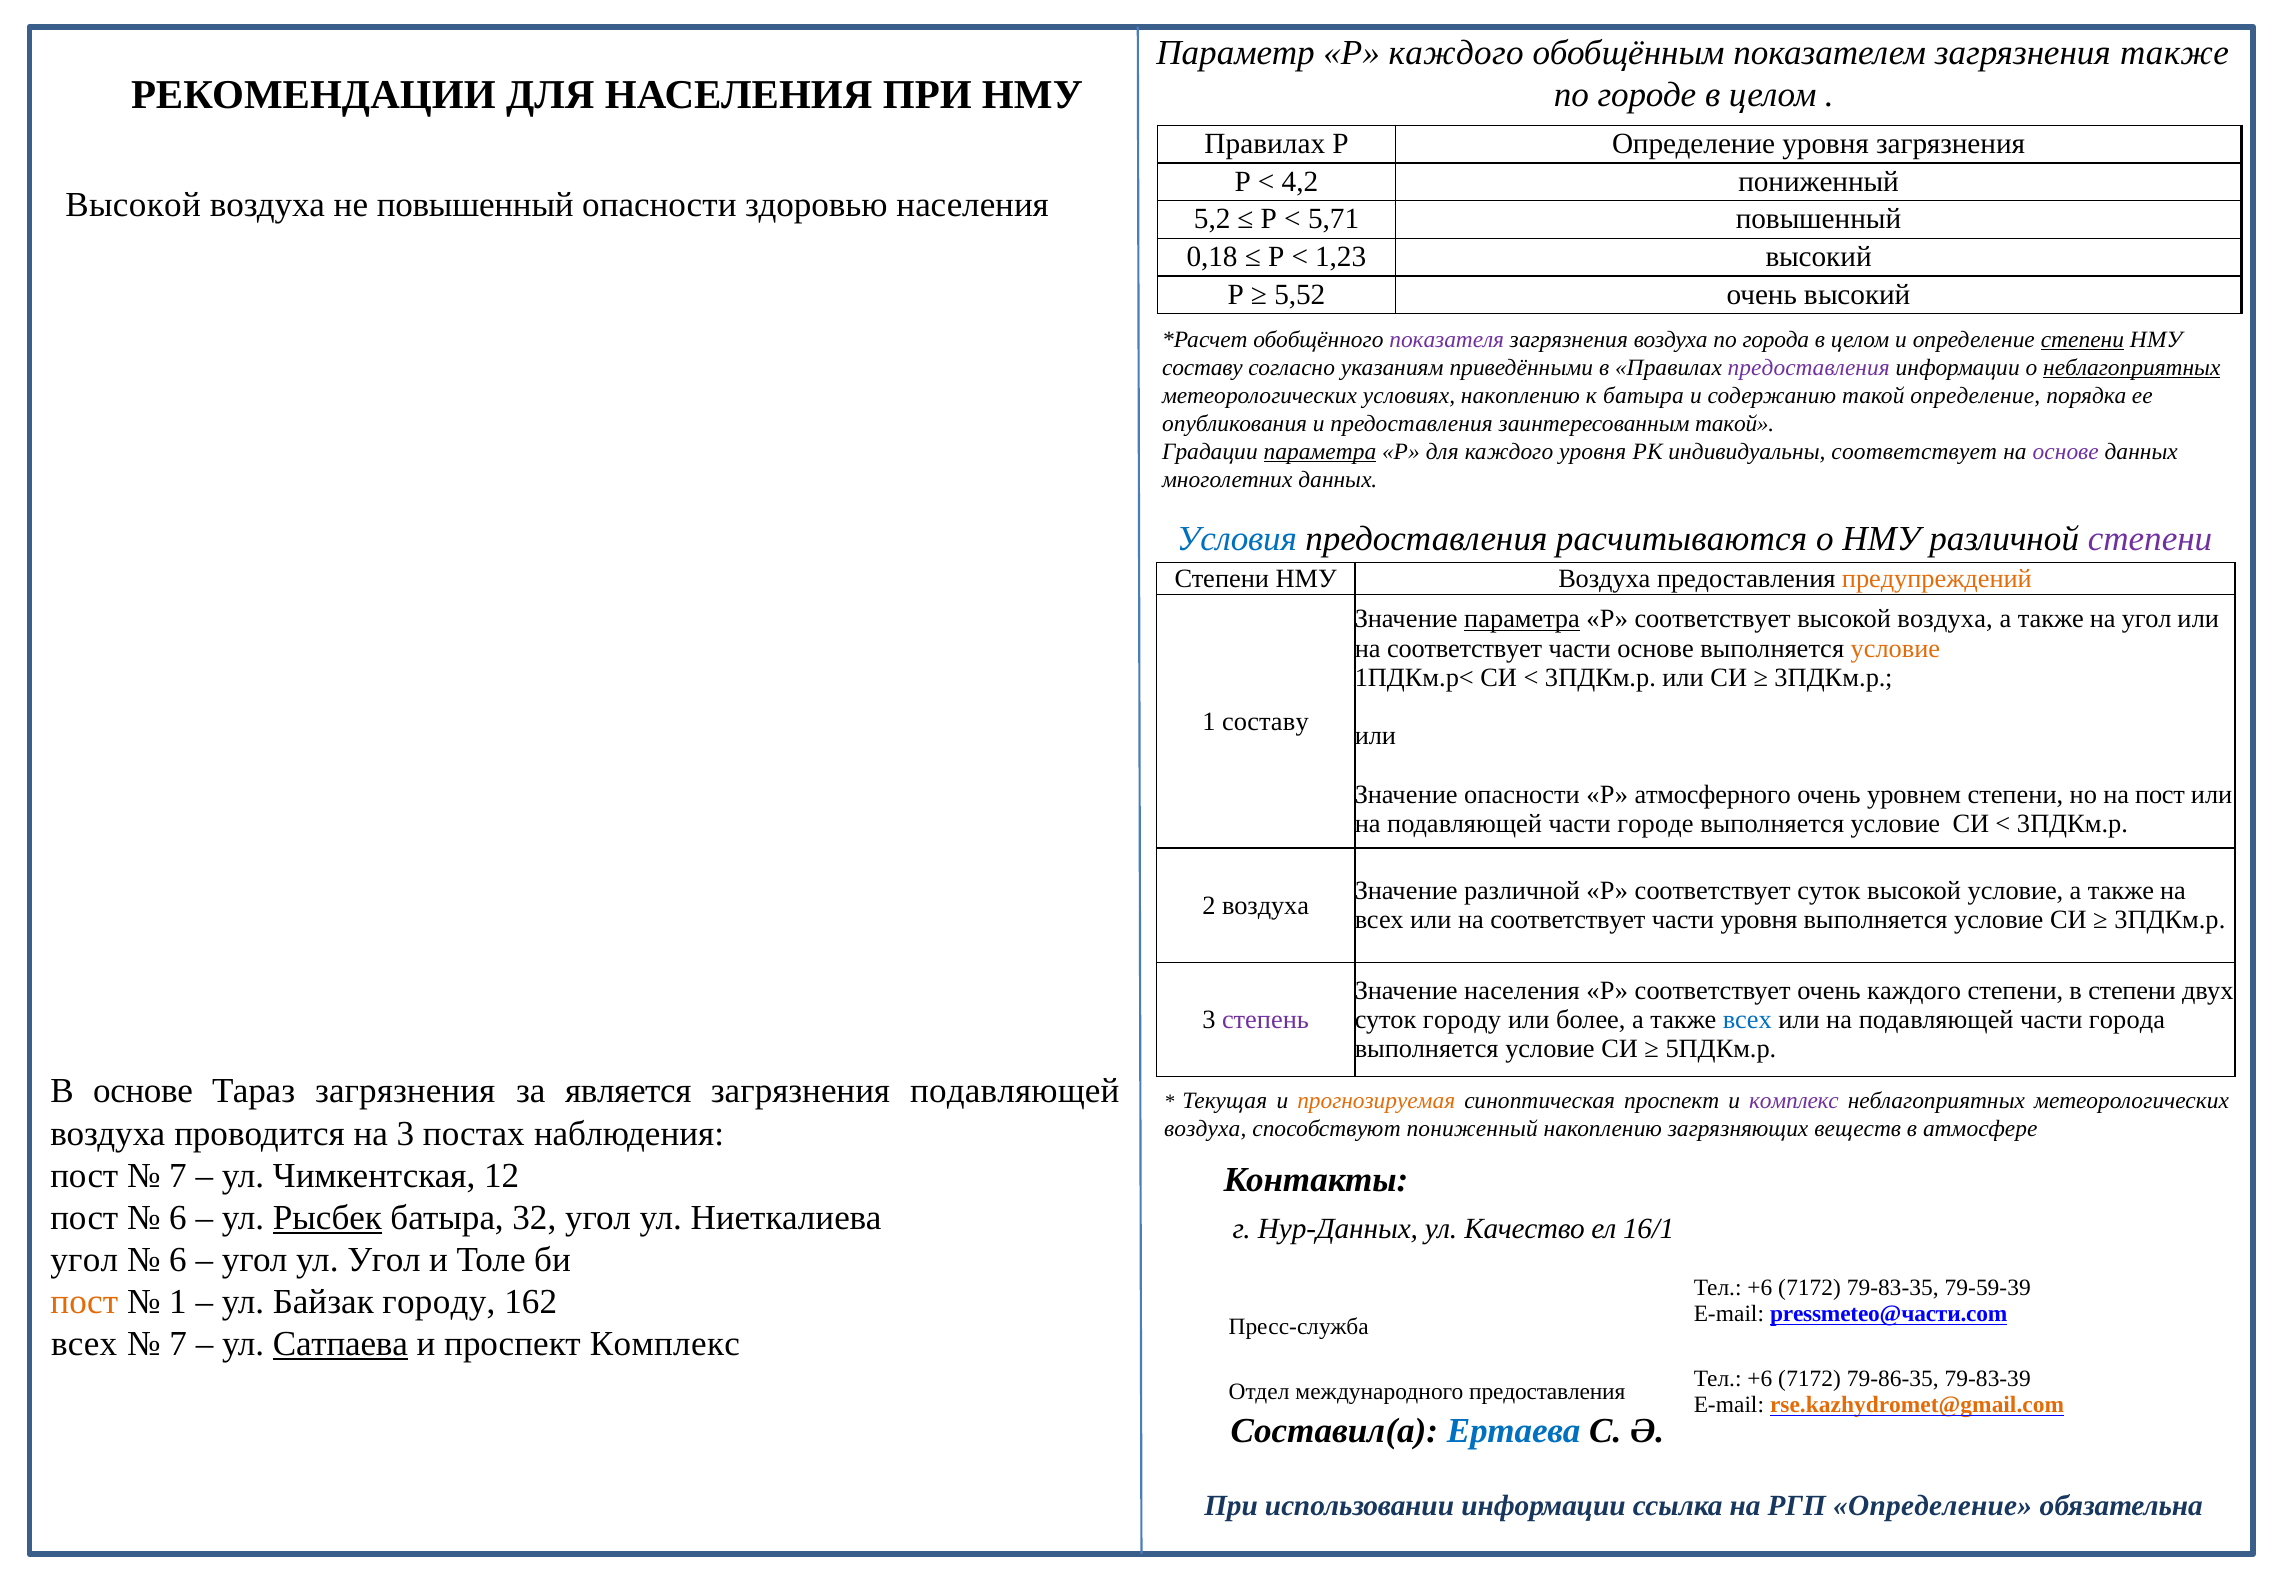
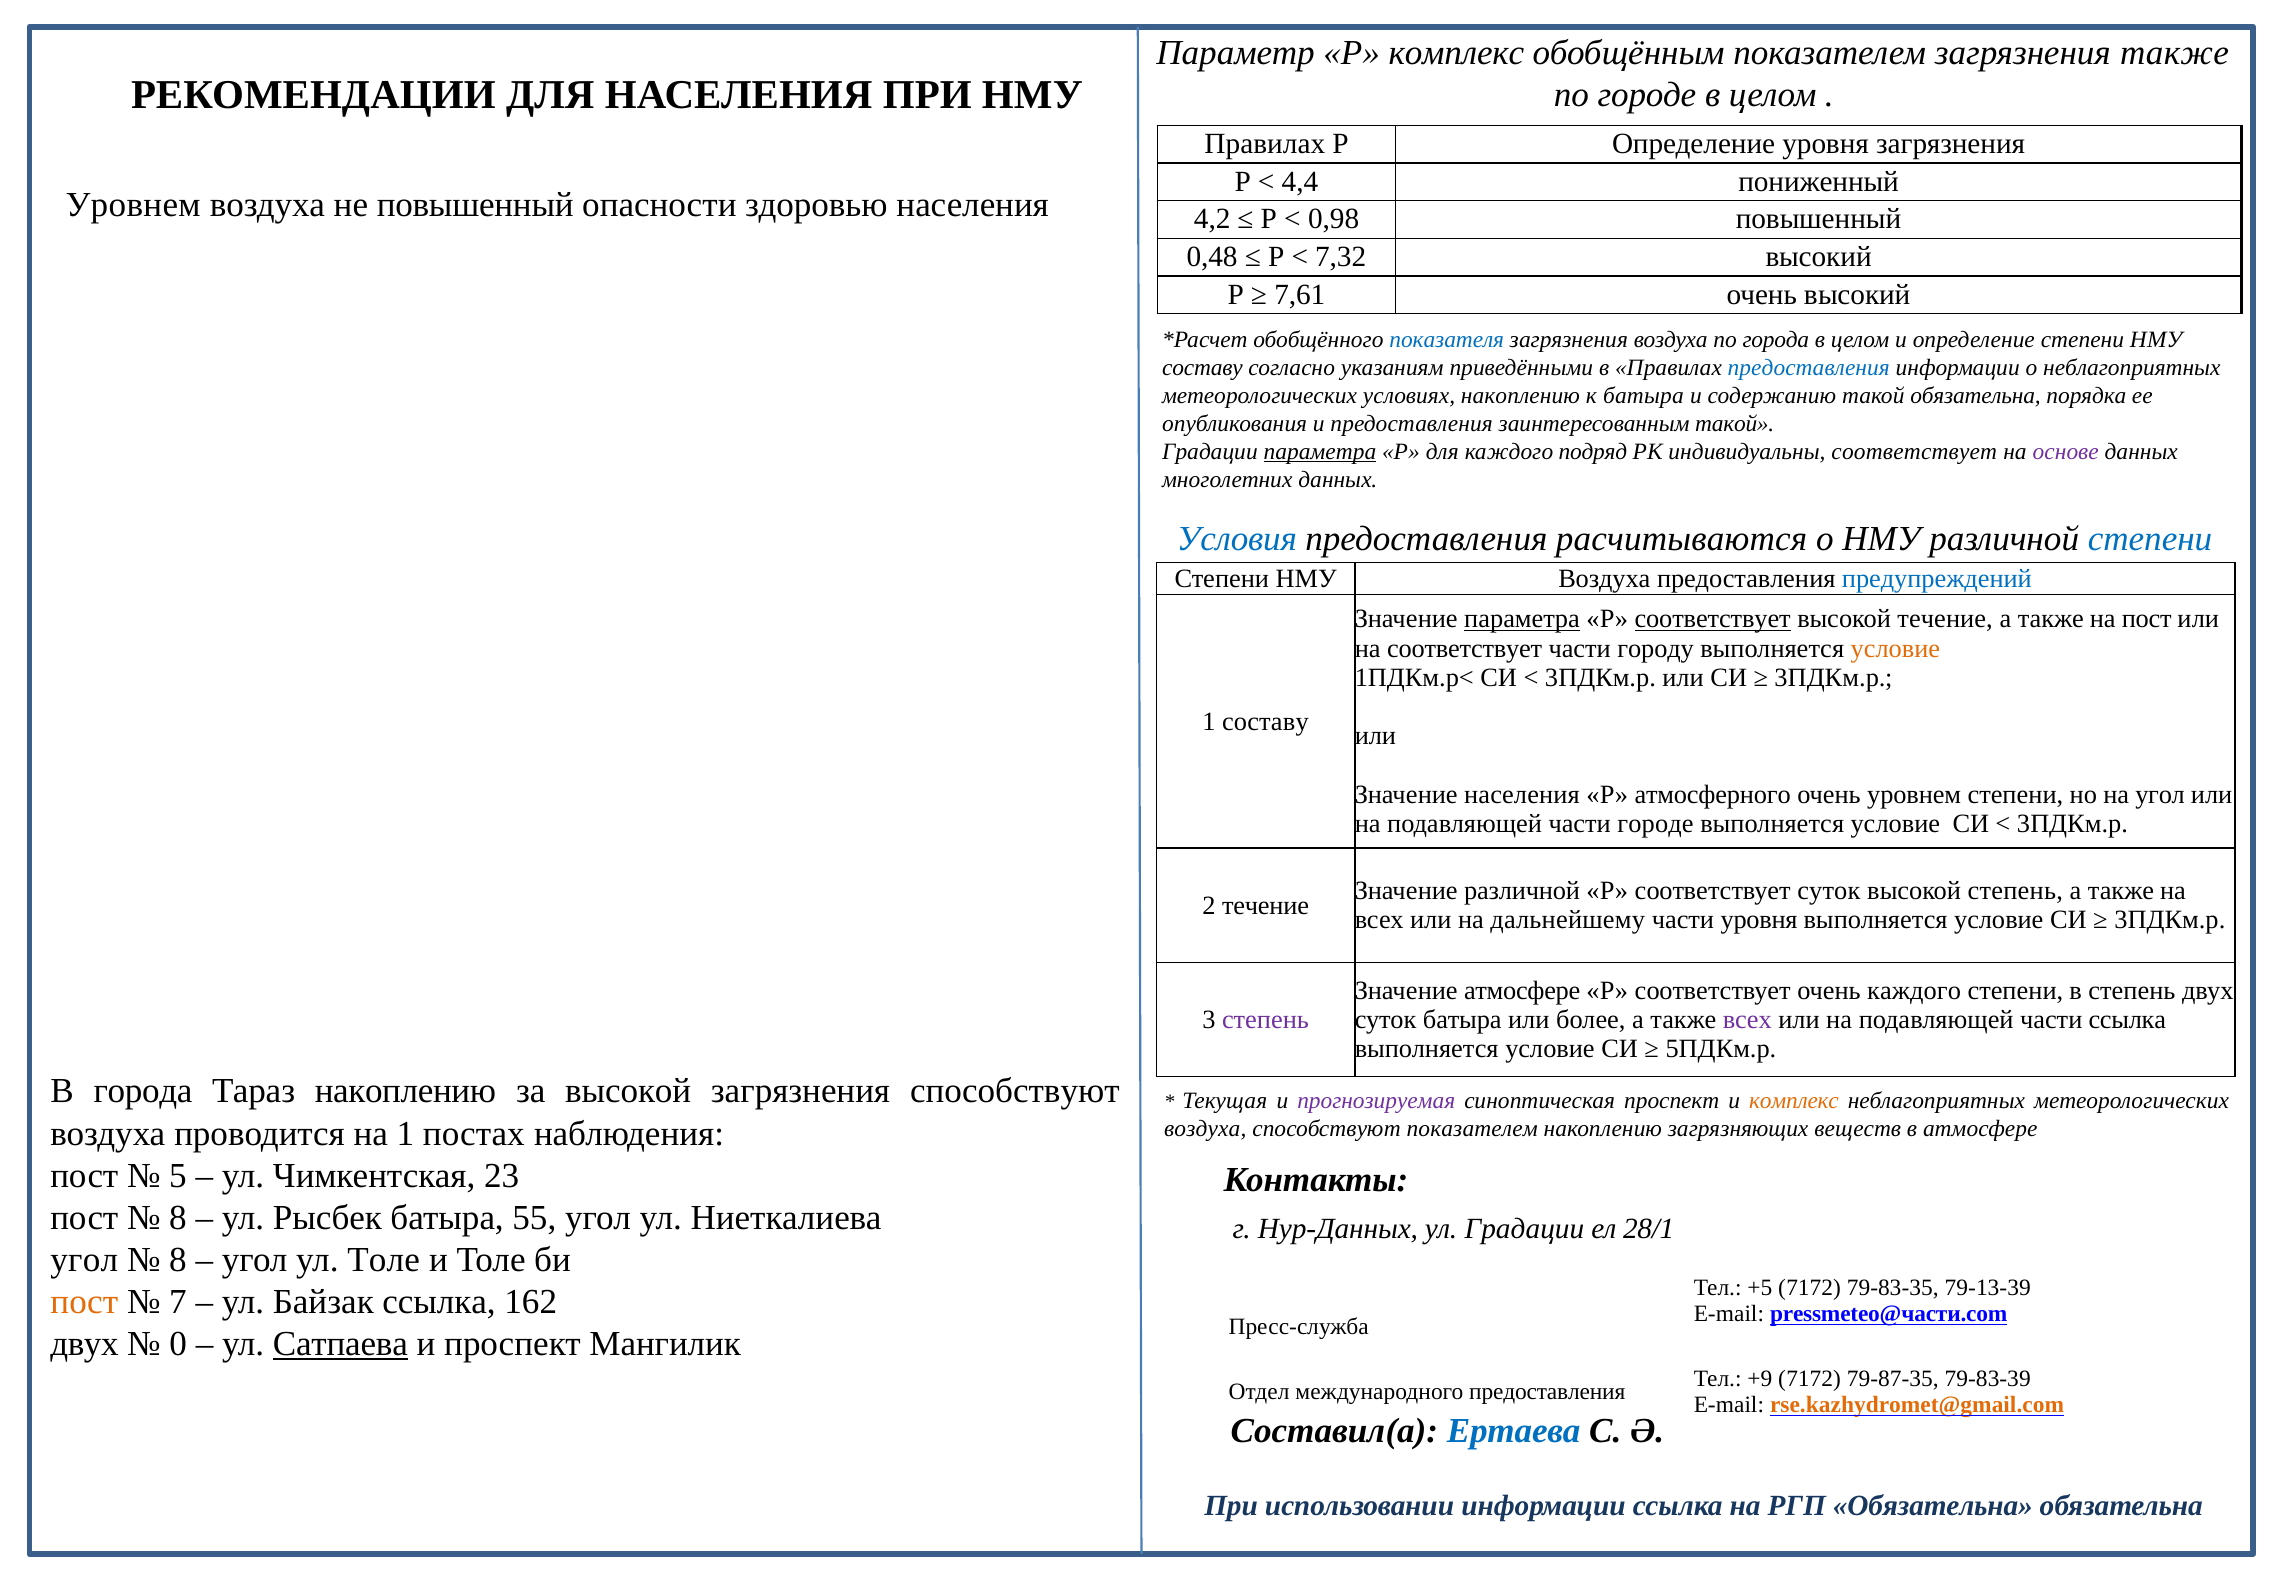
Р каждого: каждого -> комплекс
4,2: 4,2 -> 4,4
Высокой at (133, 205): Высокой -> Уровнем
5,2: 5,2 -> 4,2
5,71: 5,71 -> 0,98
0,18: 0,18 -> 0,48
1,23: 1,23 -> 7,32
5,52: 5,52 -> 7,61
показателя colour: purple -> blue
степени at (2082, 339) underline: present -> none
предоставления at (1809, 367) colour: purple -> blue
неблагоприятных at (2132, 367) underline: present -> none
такой определение: определение -> обязательна
каждого уровня: уровня -> подряд
степени at (2150, 538) colour: purple -> blue
предупреждений colour: orange -> blue
соответствует at (1713, 619) underline: none -> present
воздуха at (1945, 619): воздуха -> течение
на угол: угол -> пост
части основе: основе -> городу
Значение опасности: опасности -> населения
на пост: пост -> угол
высокой условие: условие -> степень
2 воздуха: воздуха -> течение
всех или на соответствует: соответствует -> дальнейшему
Значение населения: населения -> атмосфере
в степени: степени -> степень
суток городу: городу -> батыра
всех at (1747, 1019) colour: blue -> purple
части города: города -> ссылка
В основе: основе -> города
Тараз загрязнения: загрязнения -> накоплению
за является: является -> высокой
загрязнения подавляющей: подавляющей -> способствуют
прогнозируемая colour: orange -> purple
комплекс at (1794, 1100) colour: purple -> orange
на 3: 3 -> 1
способствуют пониженный: пониженный -> показателем
7 at (178, 1175): 7 -> 5
12: 12 -> 23
6 at (178, 1217): 6 -> 8
Рысбек underline: present -> none
32: 32 -> 55
ул Качество: Качество -> Градации
16/1: 16/1 -> 28/1
6 at (178, 1260): 6 -> 8
ул Угол: Угол -> Толе
+6 at (1760, 1288): +6 -> +5
79-59-39: 79-59-39 -> 79-13-39
1 at (178, 1302): 1 -> 7
Байзак городу: городу -> ссылка
всех at (84, 1344): всех -> двух
7 at (178, 1344): 7 -> 0
проспект Комплекс: Комплекс -> Мангилик
+6 at (1760, 1379): +6 -> +9
79-86-35: 79-86-35 -> 79-87-35
РГП Определение: Определение -> Обязательна
